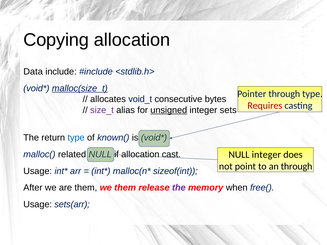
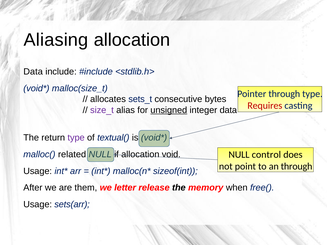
Copying: Copying -> Aliasing
malloc(size_t underline: present -> none
void_t: void_t -> sets_t
integer sets: sets -> data
type at (76, 138) colour: blue -> purple
known(: known( -> textual(
cast: cast -> void
NULL integer: integer -> control
we them: them -> letter
the at (179, 188) colour: purple -> black
